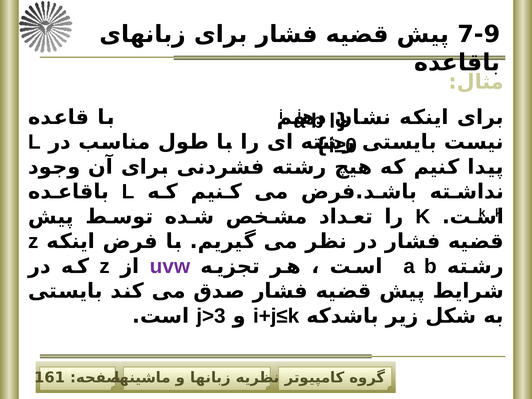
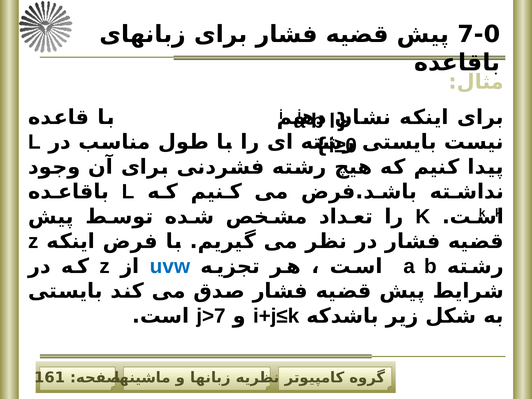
7-9: 7-9 -> 7-0
uvw colour: purple -> blue
j>3: j>3 -> j>7
